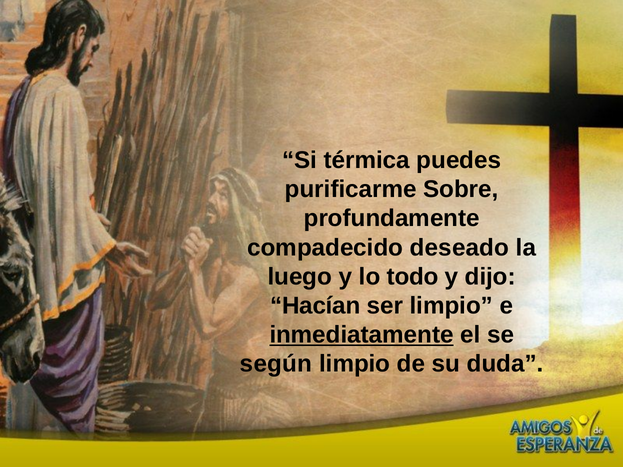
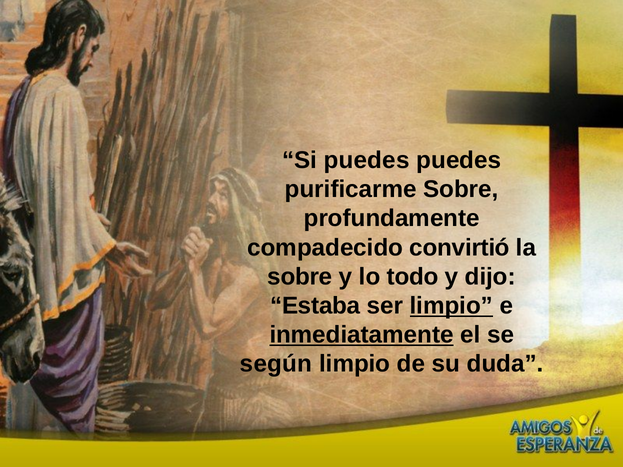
Si térmica: térmica -> puedes
deseado: deseado -> convirtió
luego at (300, 277): luego -> sobre
Hacían: Hacían -> Estaba
limpio at (451, 306) underline: none -> present
